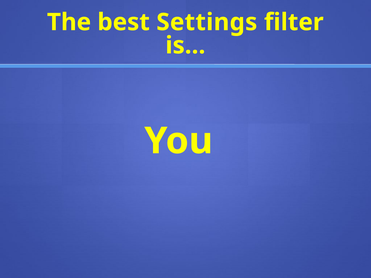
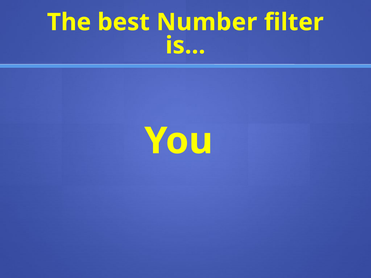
Settings: Settings -> Number
